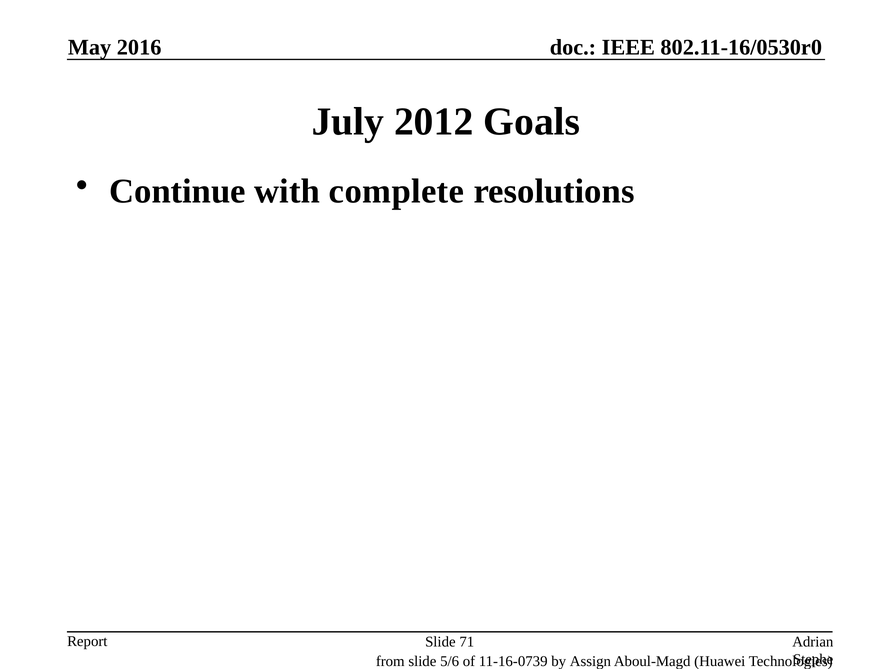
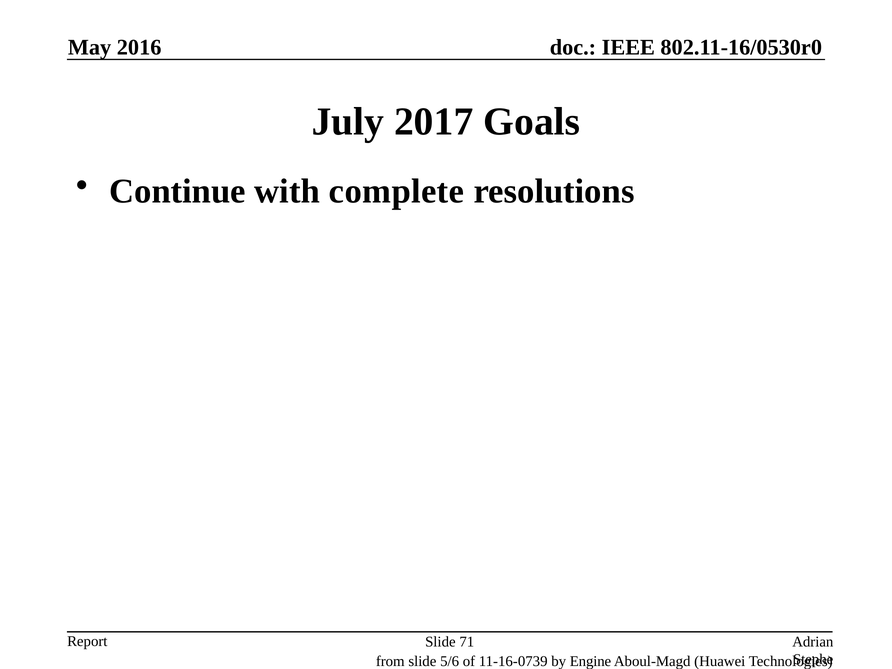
2012: 2012 -> 2017
Assign: Assign -> Engine
